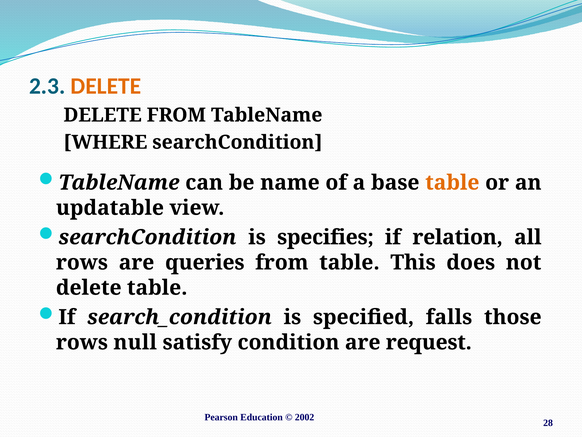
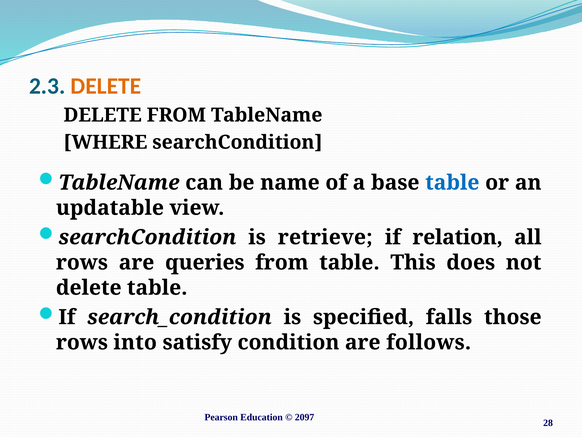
table at (452, 182) colour: orange -> blue
specifies: specifies -> retrieve
null: null -> into
request: request -> follows
2002: 2002 -> 2097
